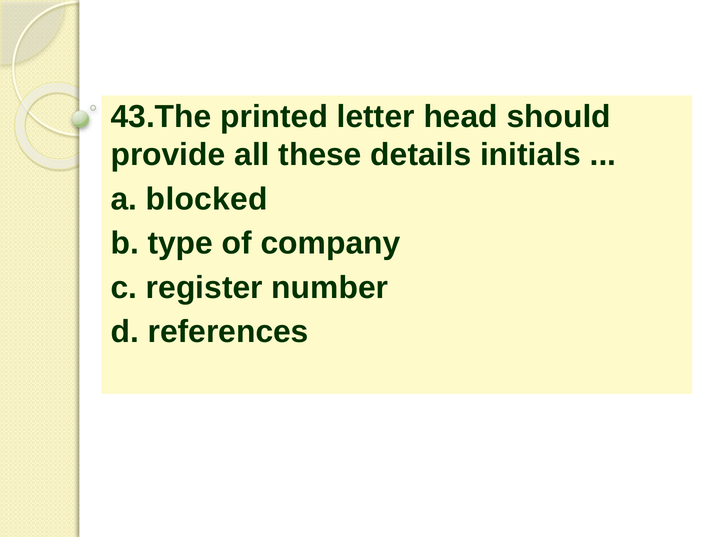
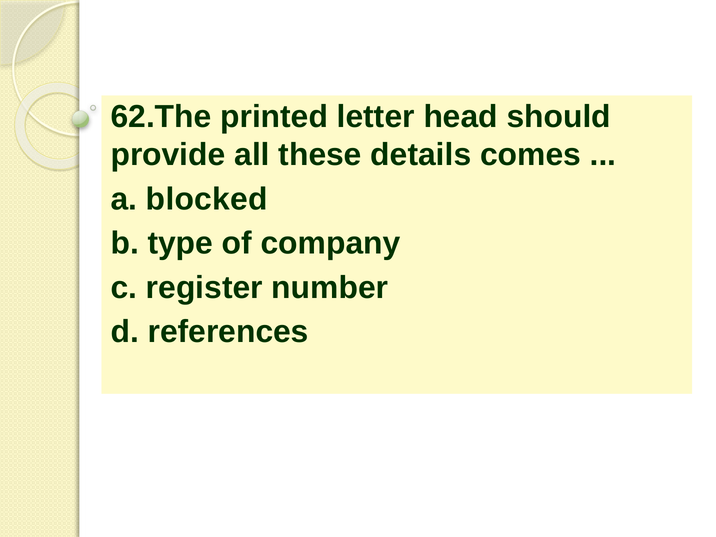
43.The: 43.The -> 62.The
initials: initials -> comes
